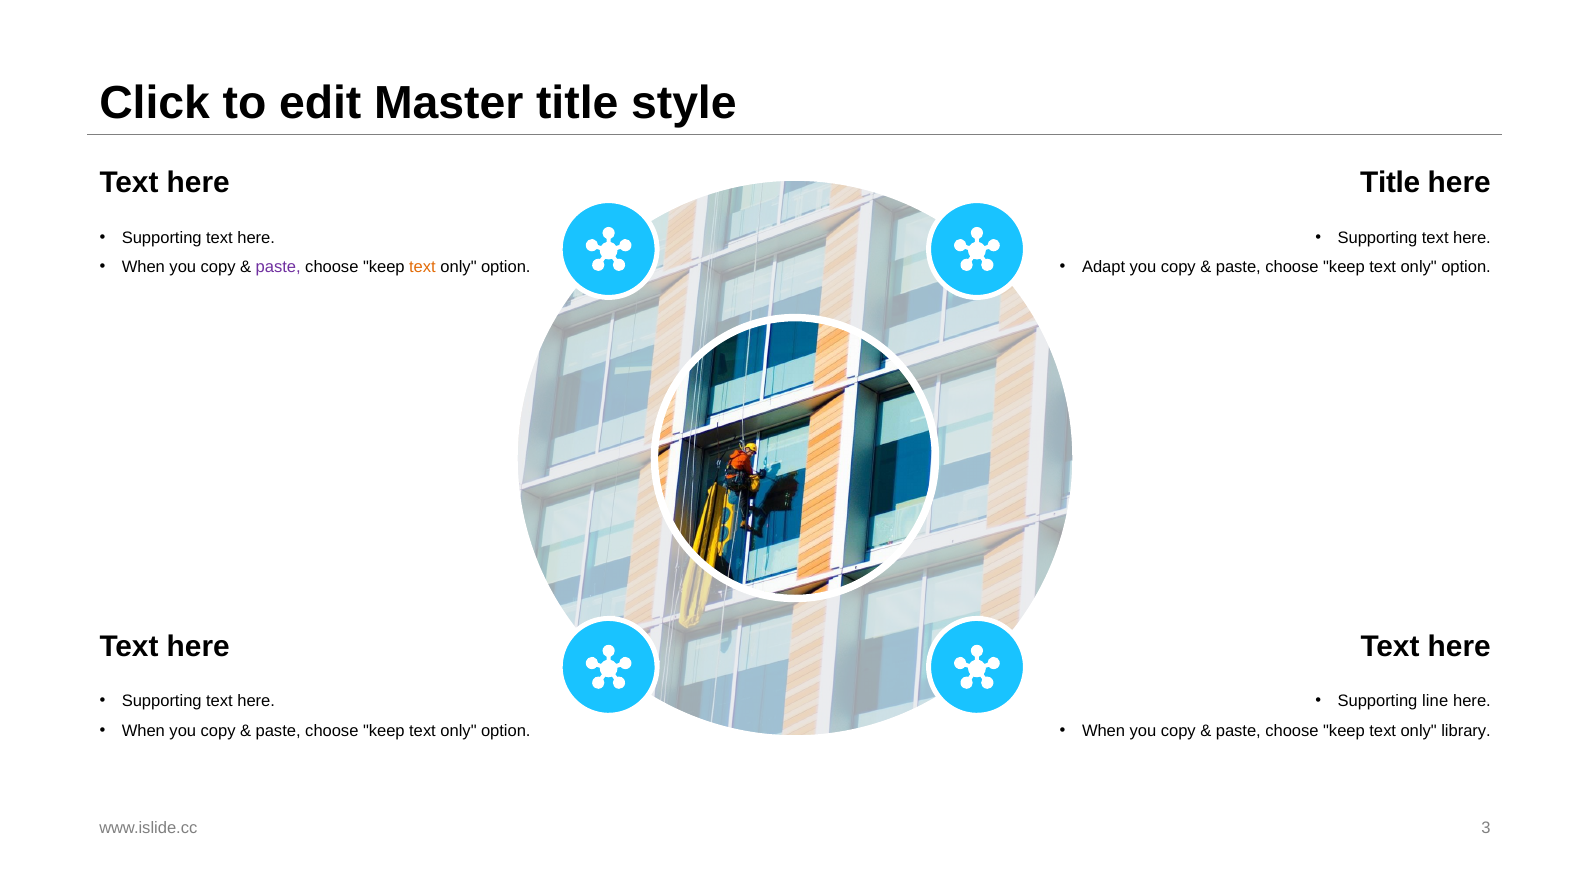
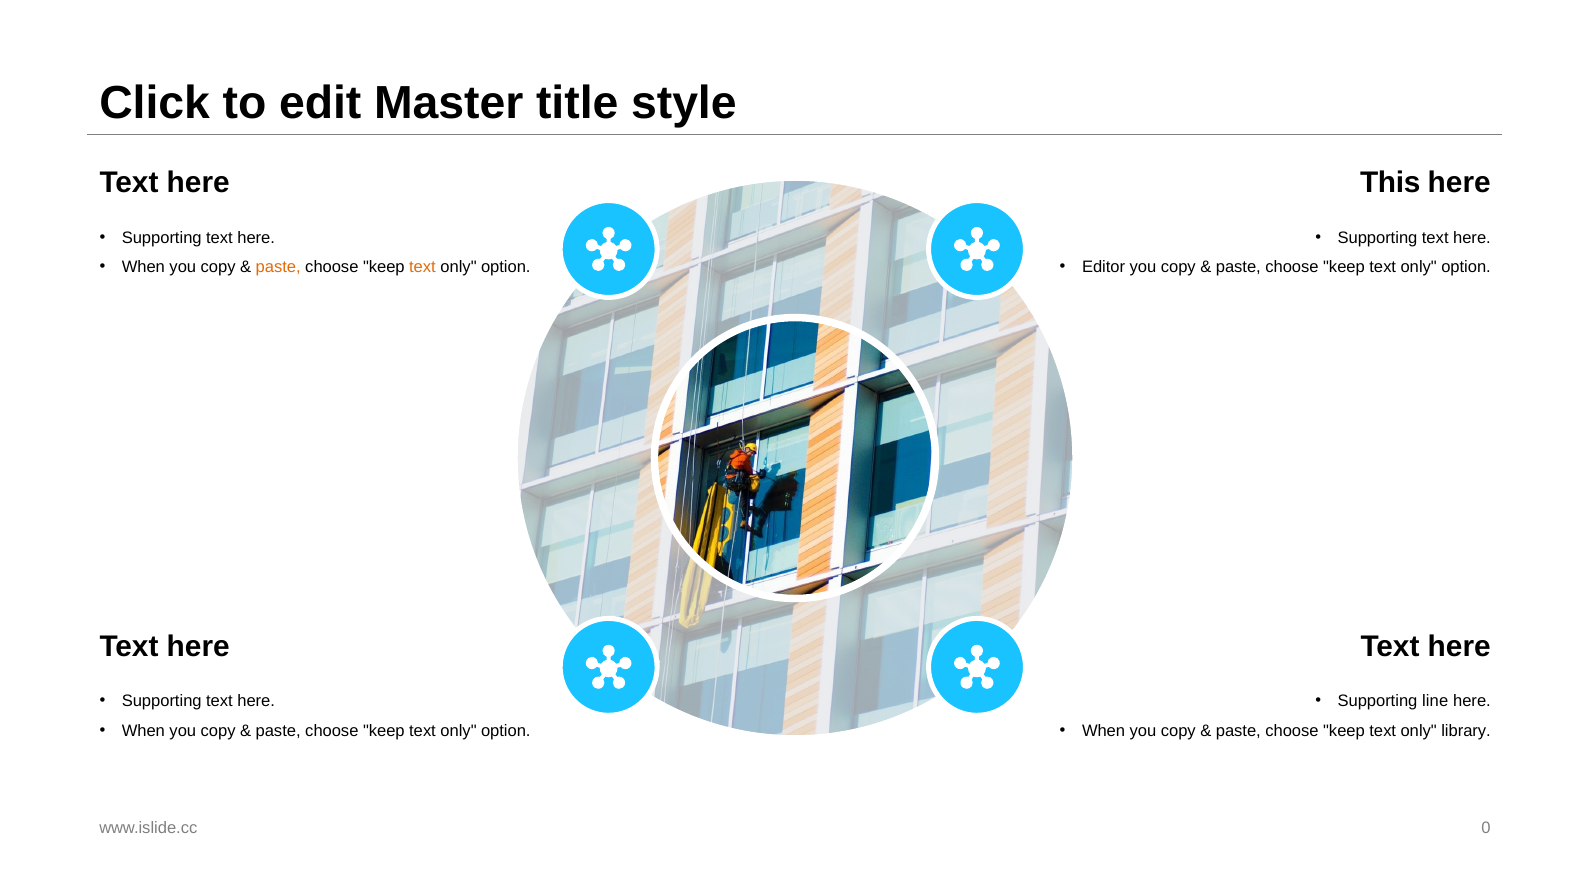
Title at (1390, 183): Title -> This
paste at (278, 267) colour: purple -> orange
Adapt: Adapt -> Editor
3: 3 -> 0
